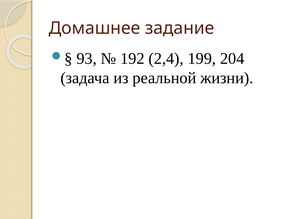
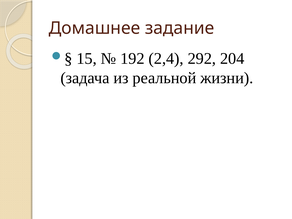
93: 93 -> 15
199: 199 -> 292
